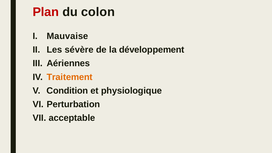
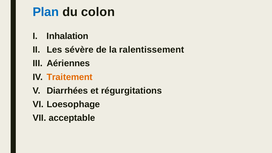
Plan colour: red -> blue
Mauvaise: Mauvaise -> Inhalation
développement: développement -> ralentissement
Condition: Condition -> Diarrhées
physiologique: physiologique -> régurgitations
Perturbation: Perturbation -> Loesophage
